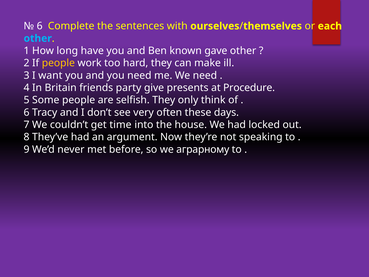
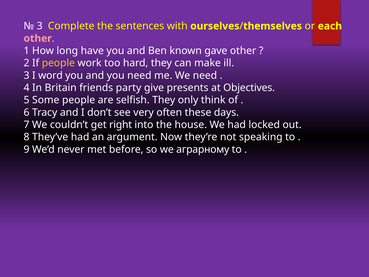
6 at (40, 26): 6 -> 3
other at (38, 38) colour: light blue -> pink
want: want -> word
Procedure: Procedure -> Objectives
time: time -> right
